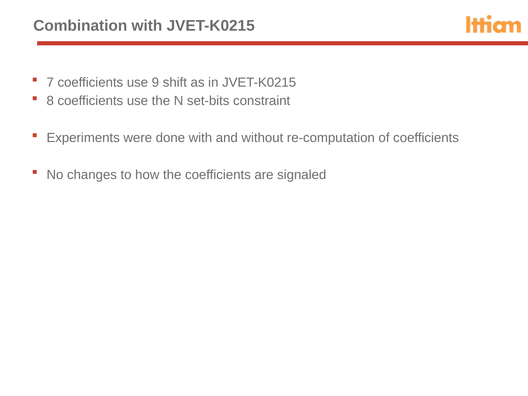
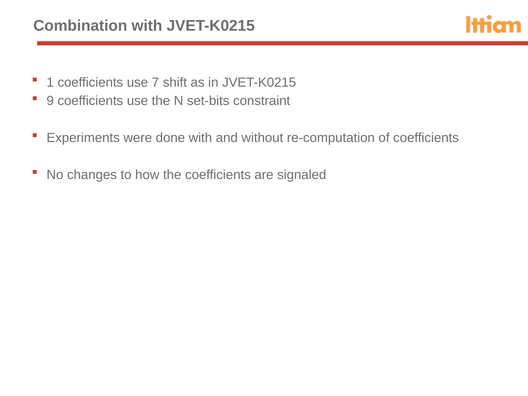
7: 7 -> 1
9: 9 -> 7
8: 8 -> 9
